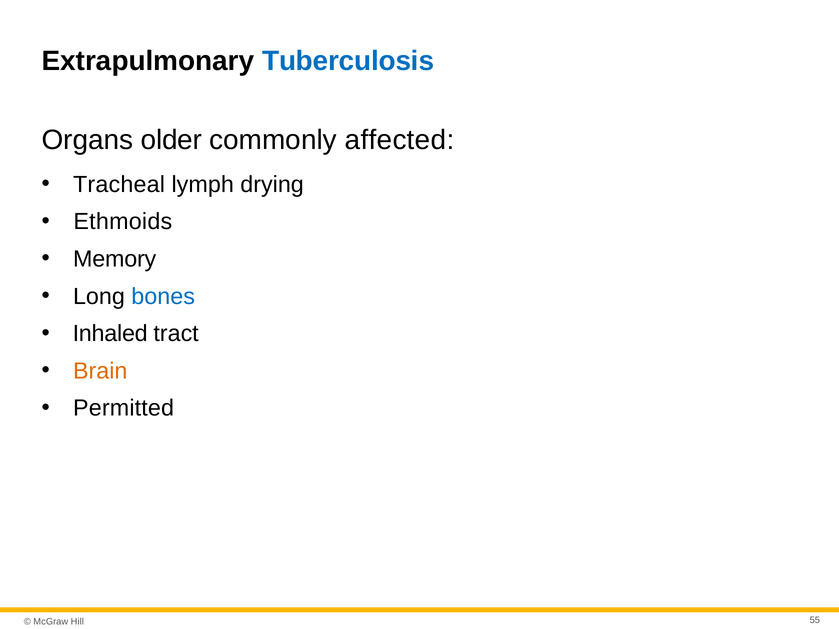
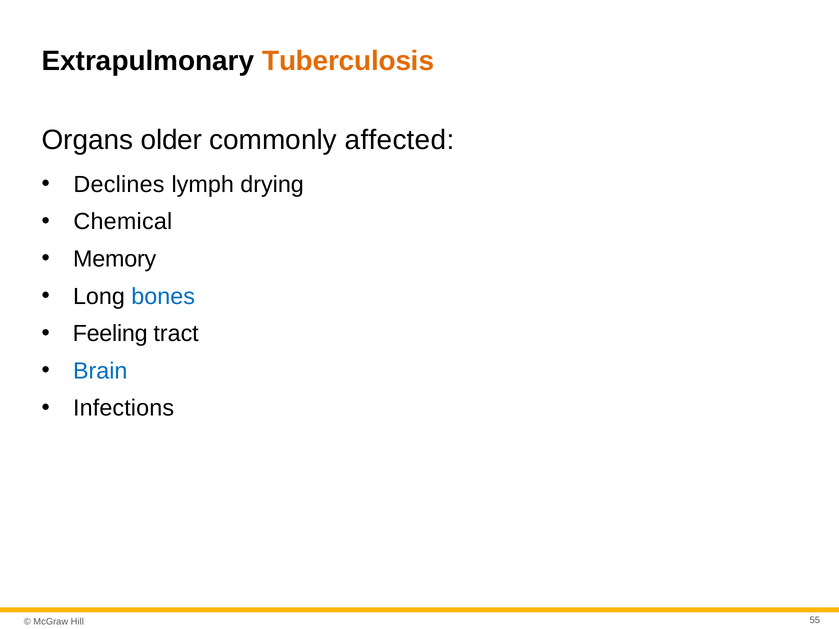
Tuberculosis colour: blue -> orange
Tracheal: Tracheal -> Declines
Ethmoids: Ethmoids -> Chemical
Inhaled: Inhaled -> Feeling
Brain colour: orange -> blue
Permitted: Permitted -> Infections
